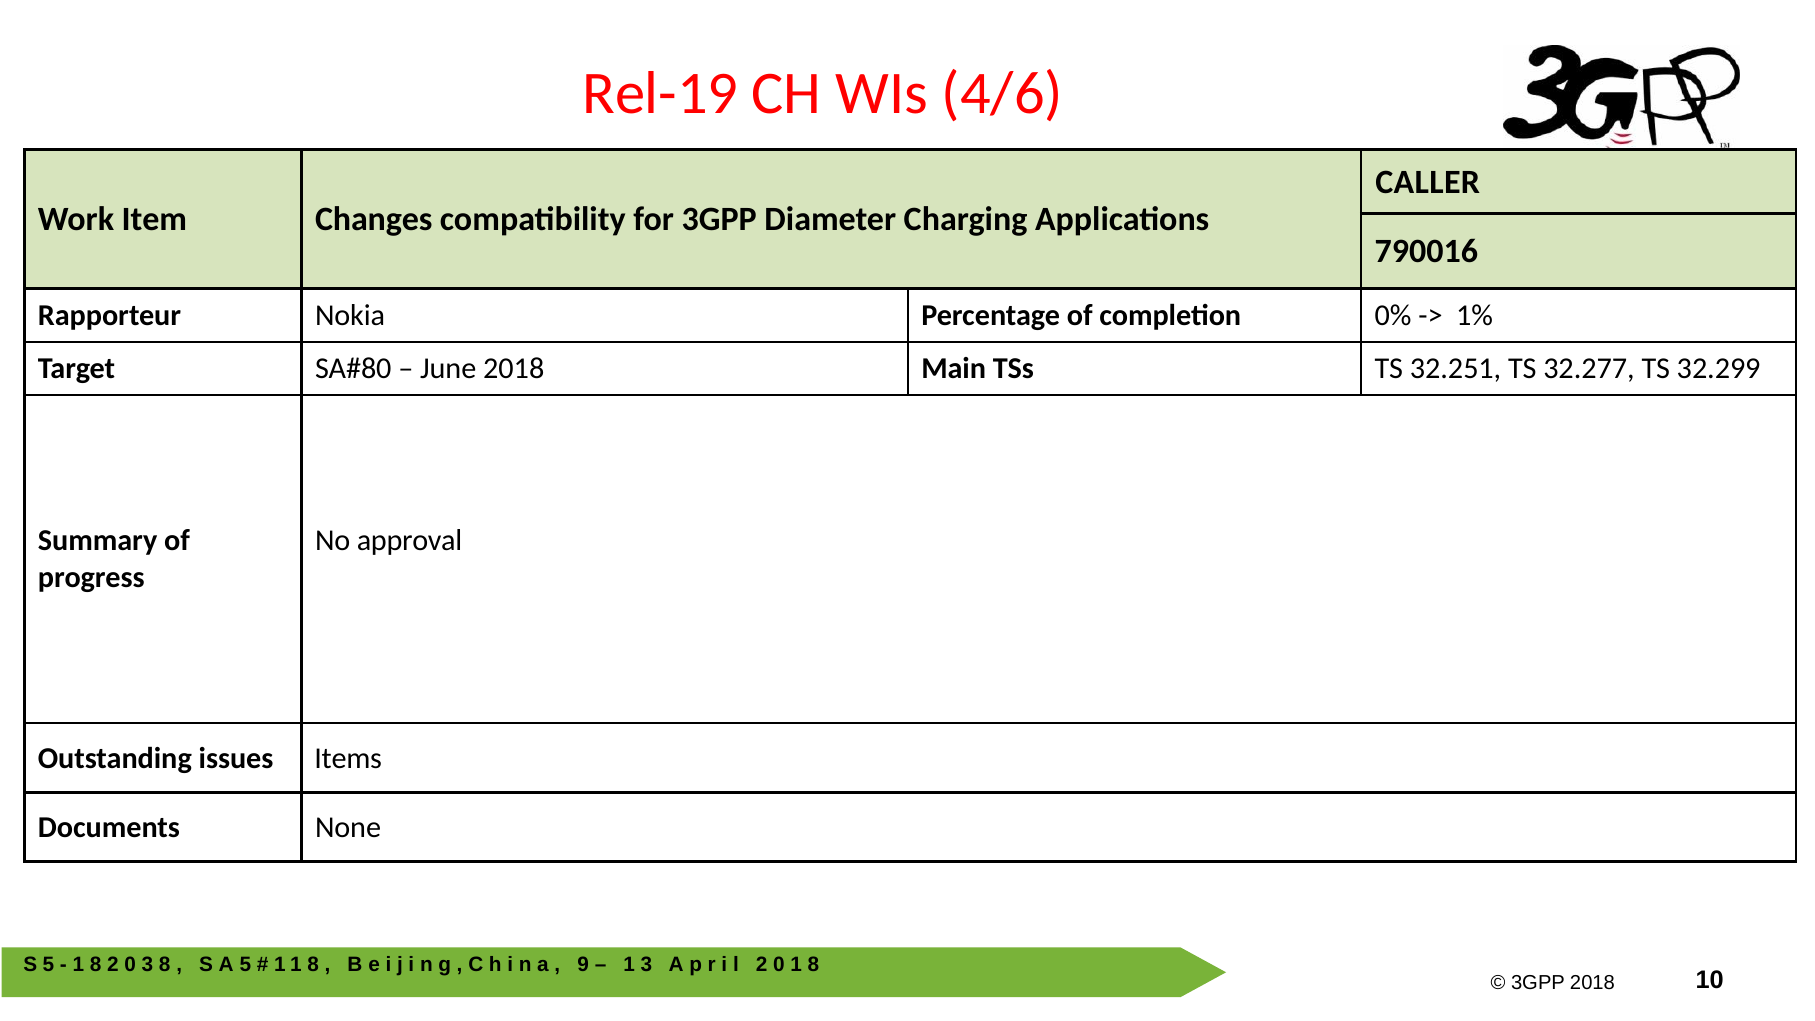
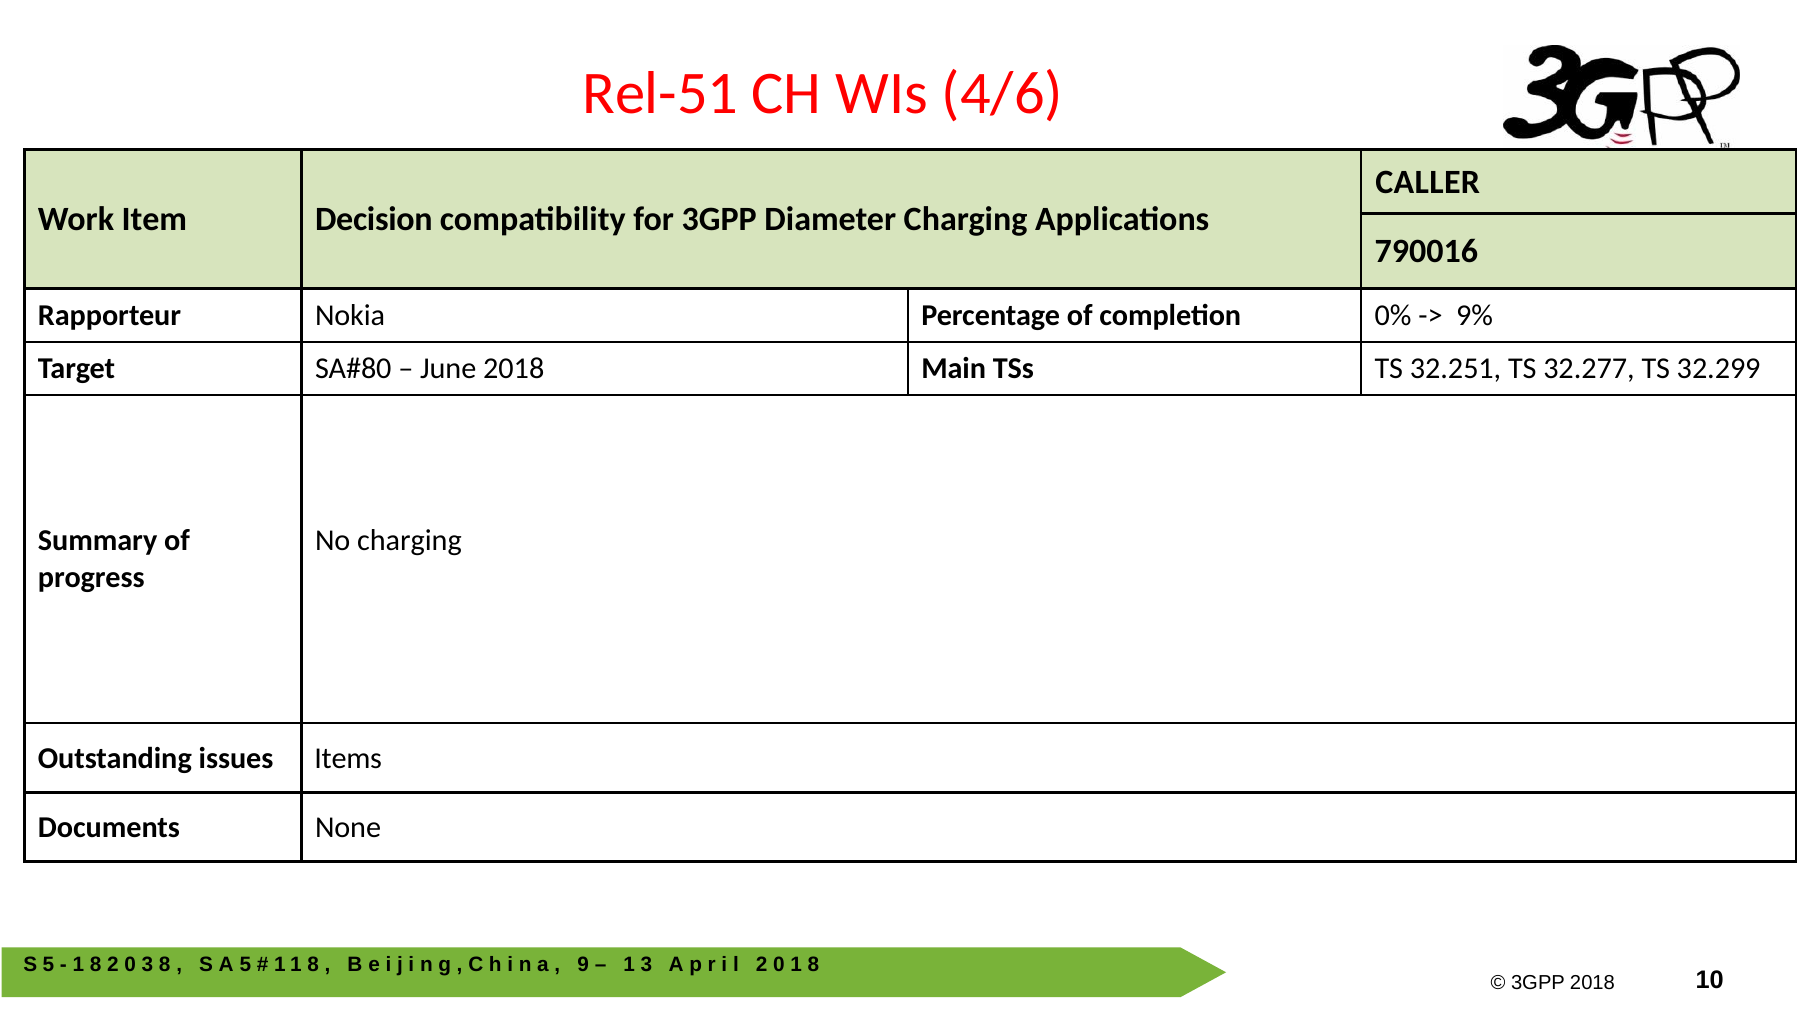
Rel-19: Rel-19 -> Rel-51
Changes: Changes -> Decision
1%: 1% -> 9%
No approval: approval -> charging
